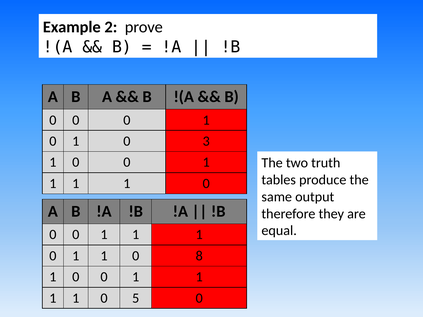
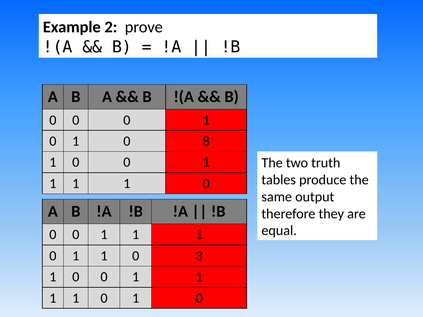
3: 3 -> 8
8: 8 -> 3
5 at (136, 298): 5 -> 1
